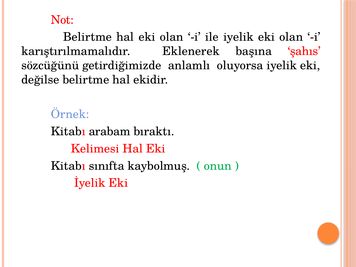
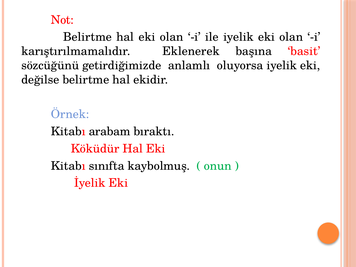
şahıs: şahıs -> basit
Kelimesi: Kelimesi -> Köküdür
